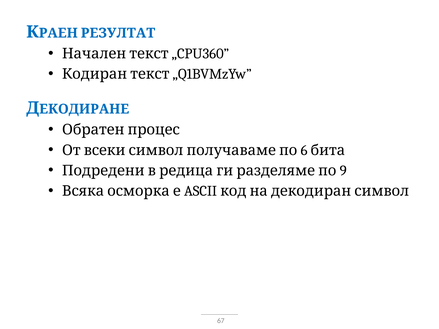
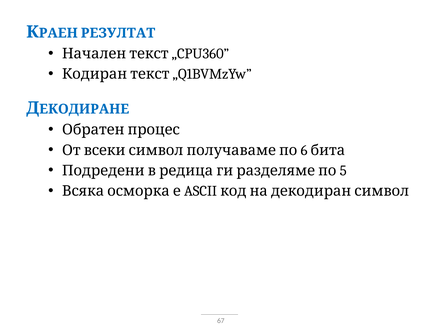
9: 9 -> 5
